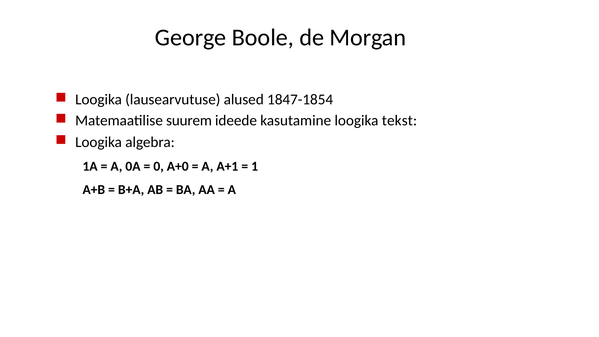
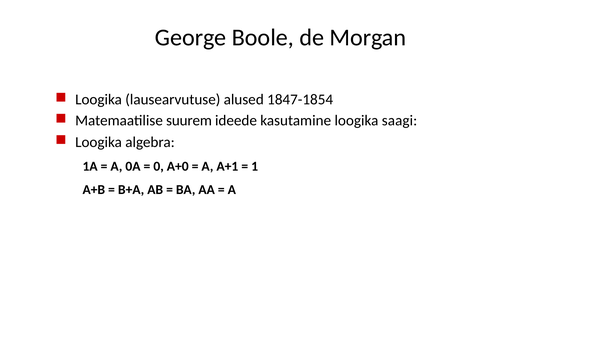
tekst: tekst -> saagi
